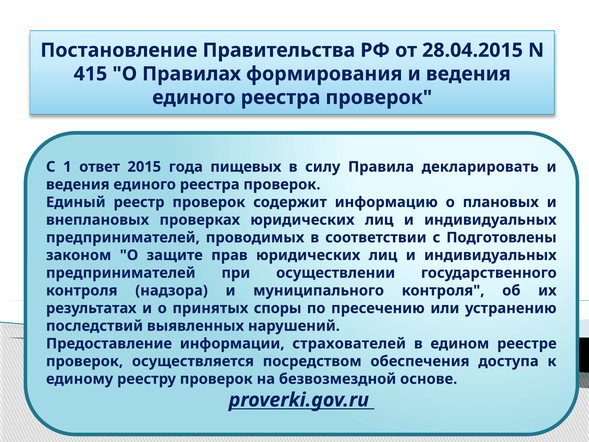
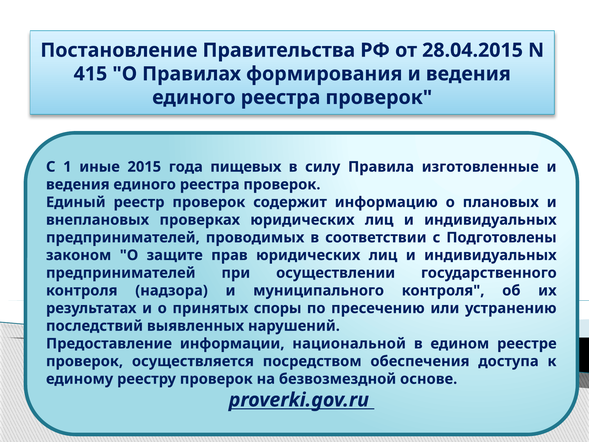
ответ: ответ -> иные
декларировать: декларировать -> изготовленные
страхователей: страхователей -> национальной
